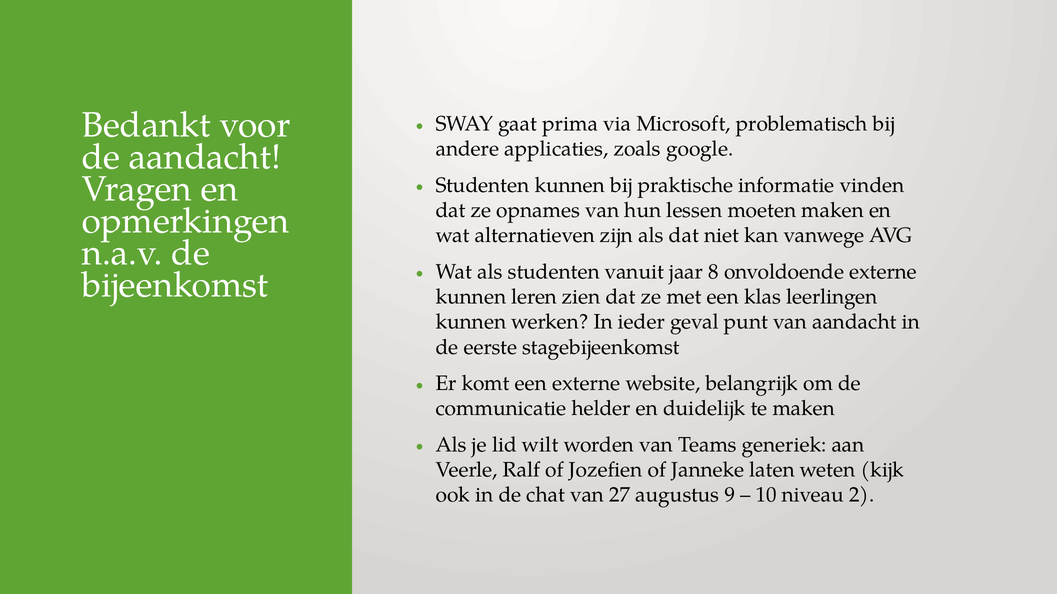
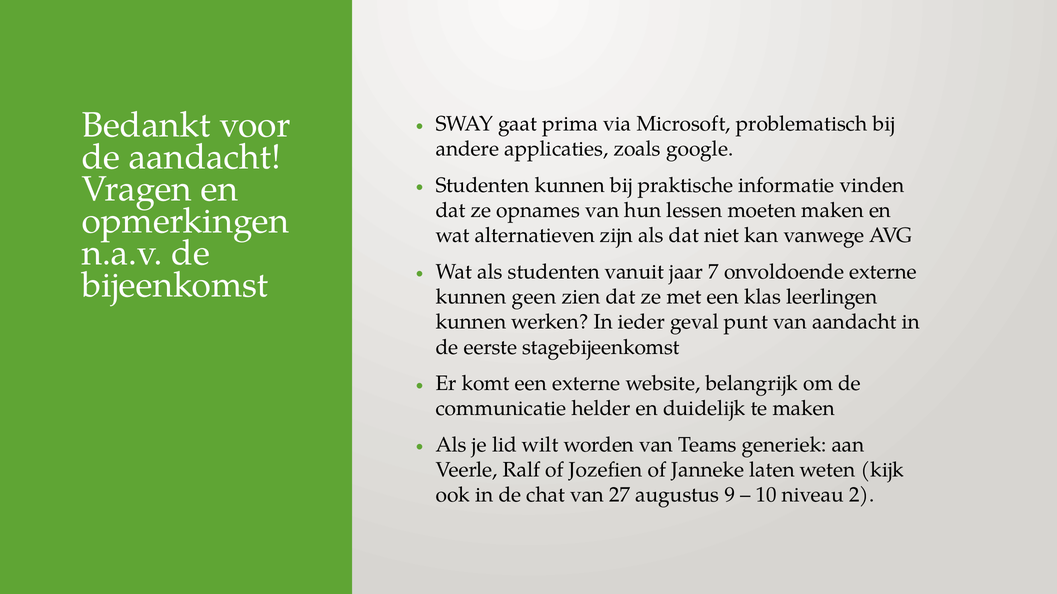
8: 8 -> 7
leren: leren -> geen
